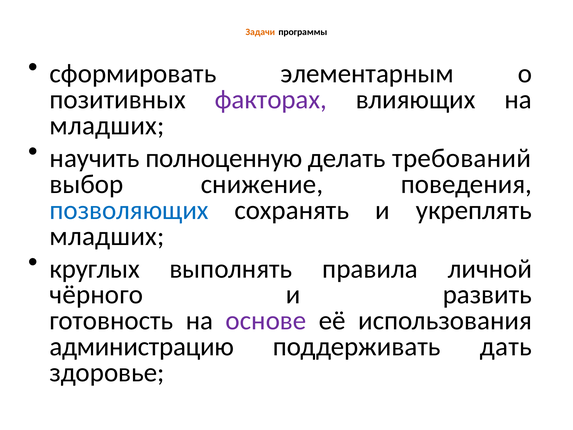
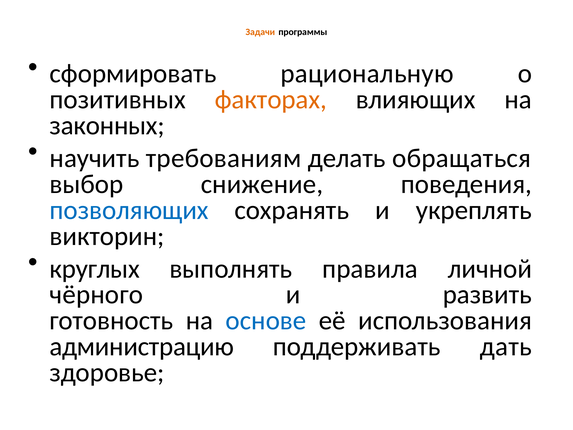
элементарным: элементарным -> рациональную
факторах colour: purple -> orange
младших at (107, 126): младших -> законных
полноценную: полноценную -> требованиям
требований: требований -> обращаться
младших at (107, 236): младших -> викторин
основе colour: purple -> blue
